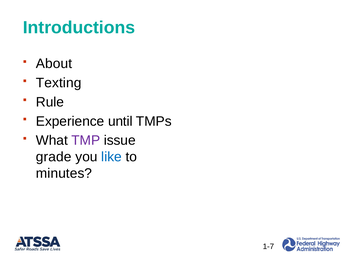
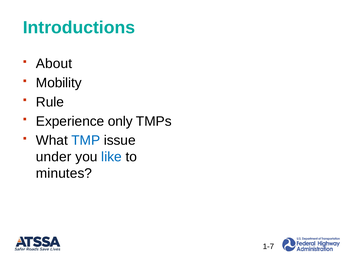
Texting: Texting -> Mobility
until: until -> only
TMP colour: purple -> blue
grade: grade -> under
